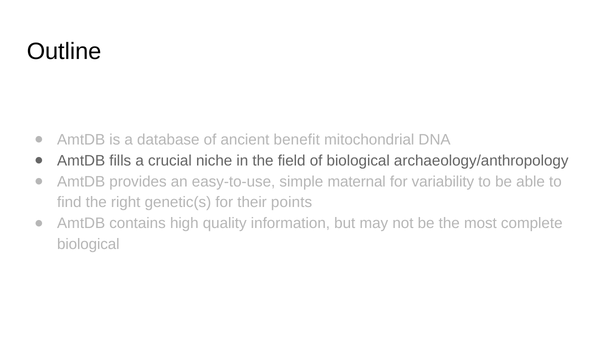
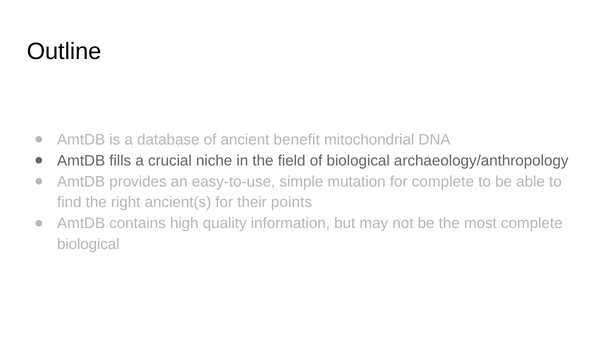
maternal: maternal -> mutation
for variability: variability -> complete
genetic(s: genetic(s -> ancient(s
